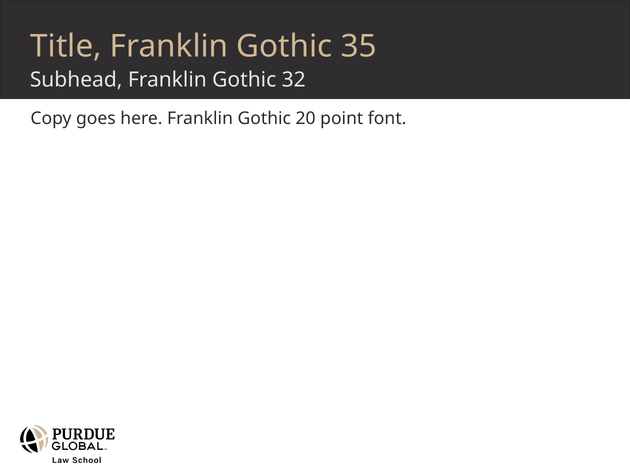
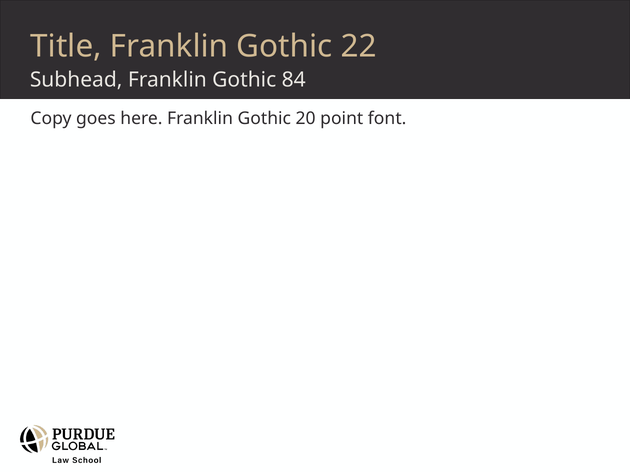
35: 35 -> 22
32: 32 -> 84
